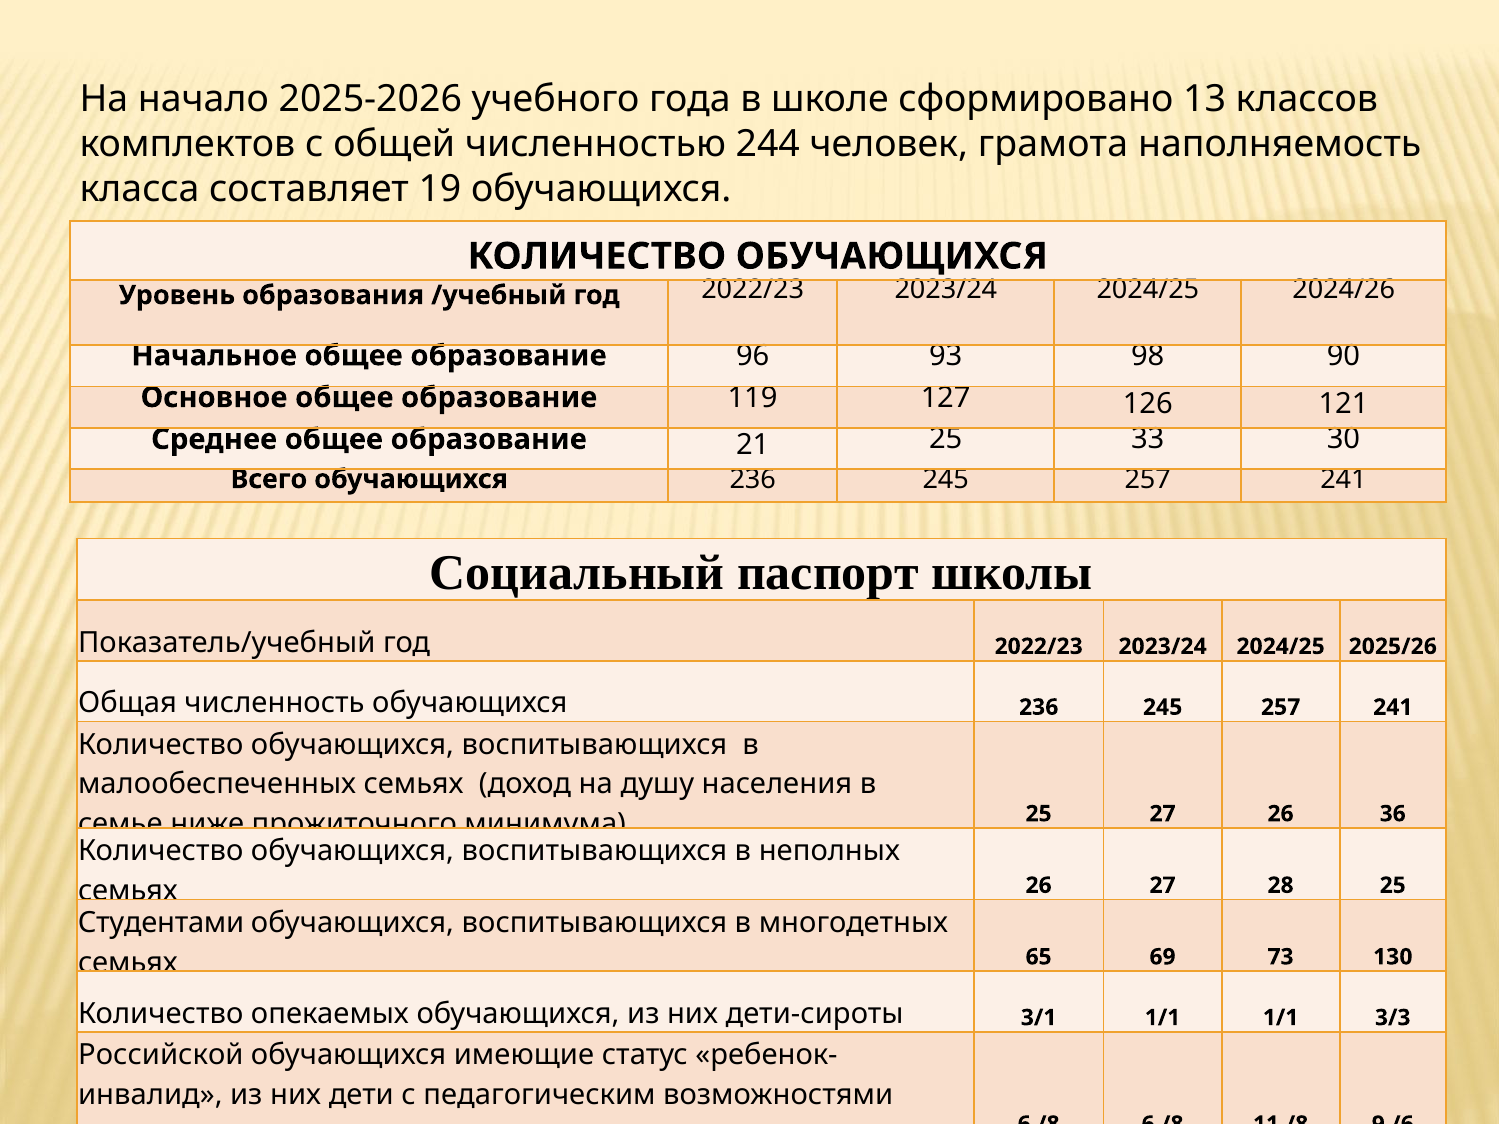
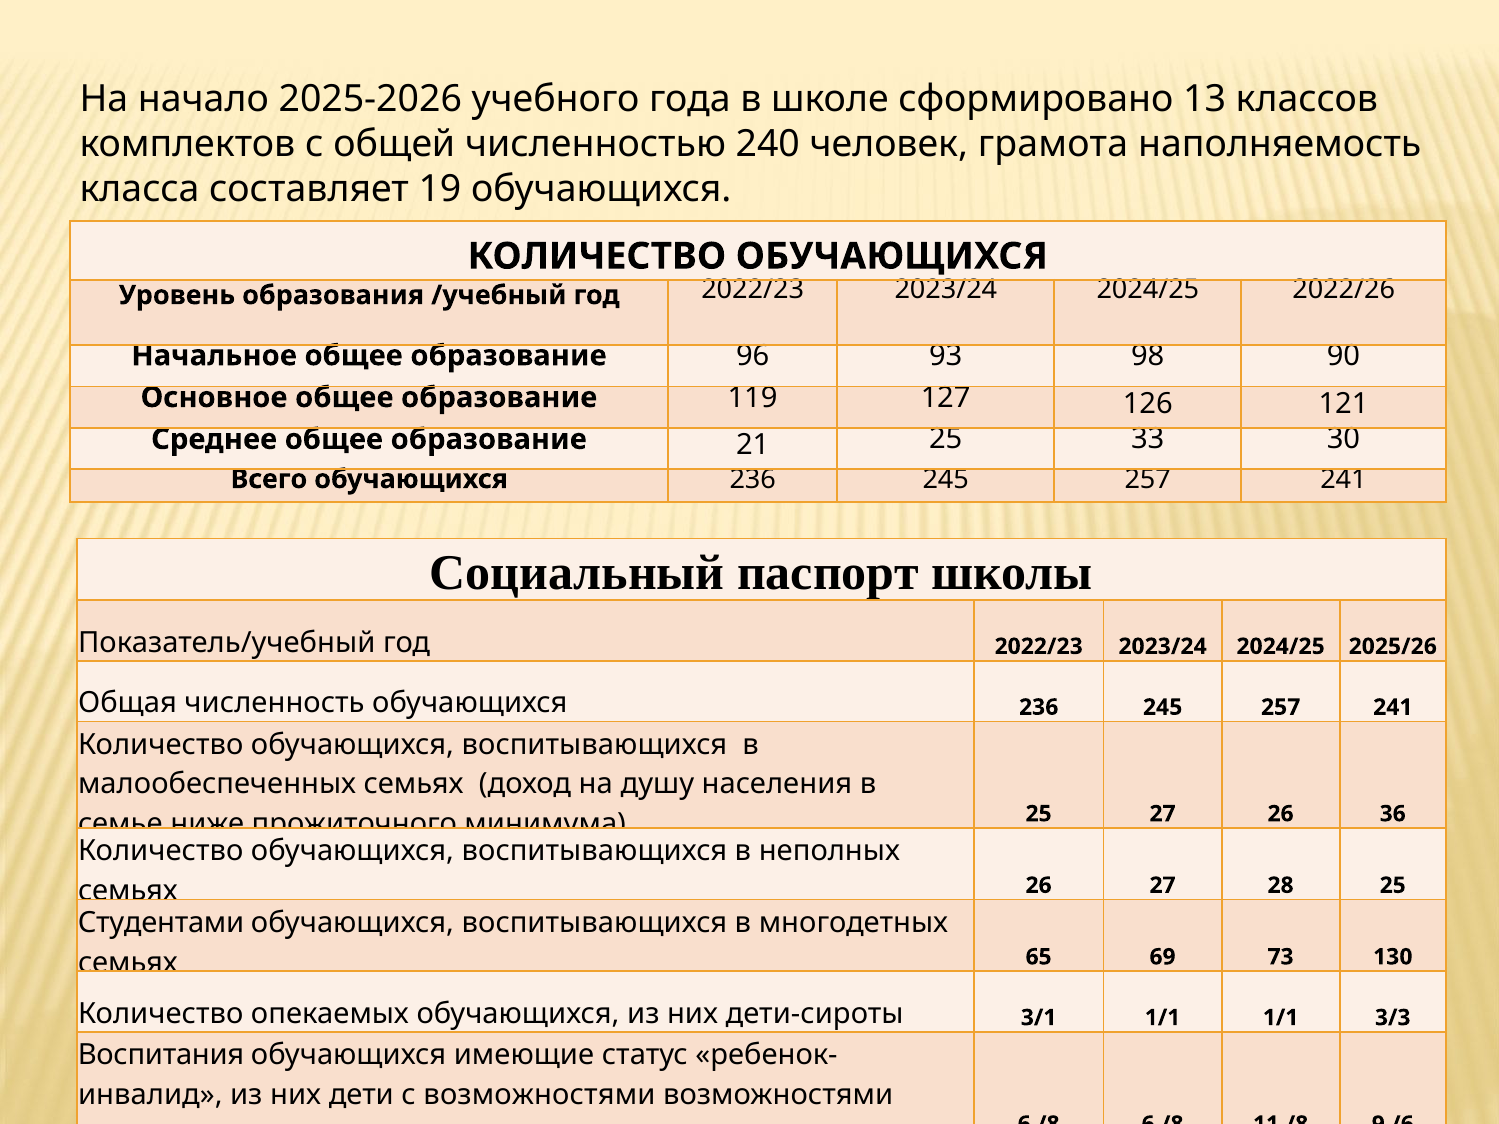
244: 244 -> 240
2024/26: 2024/26 -> 2022/26
Российской: Российской -> Воспитания
с педагогическим: педагогическим -> возможностями
